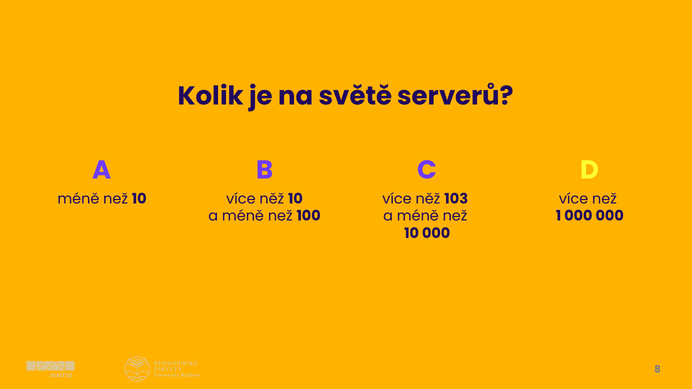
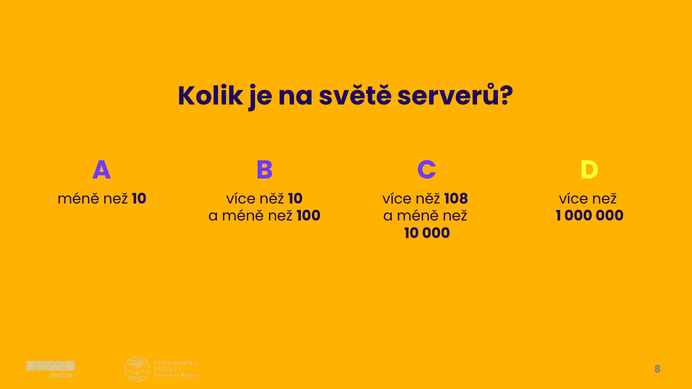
103: 103 -> 108
